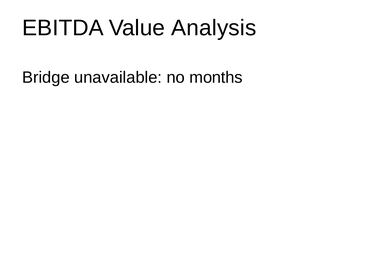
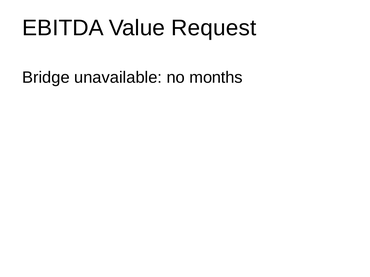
Analysis: Analysis -> Request
